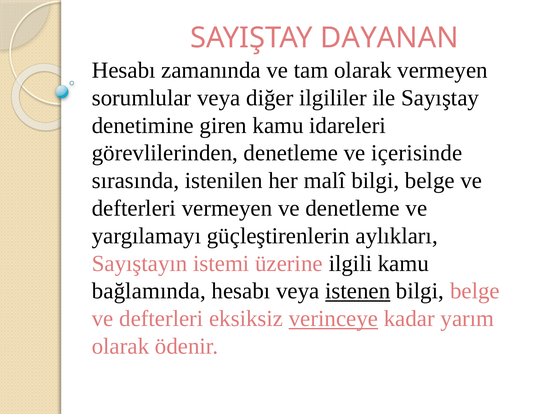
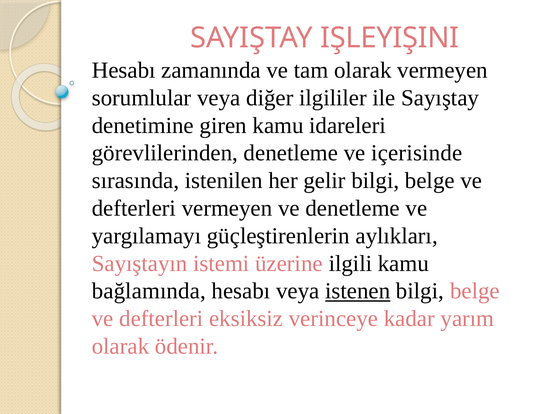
DAYANAN: DAYANAN -> IŞLEYIŞINI
malî: malî -> gelir
verinceye underline: present -> none
